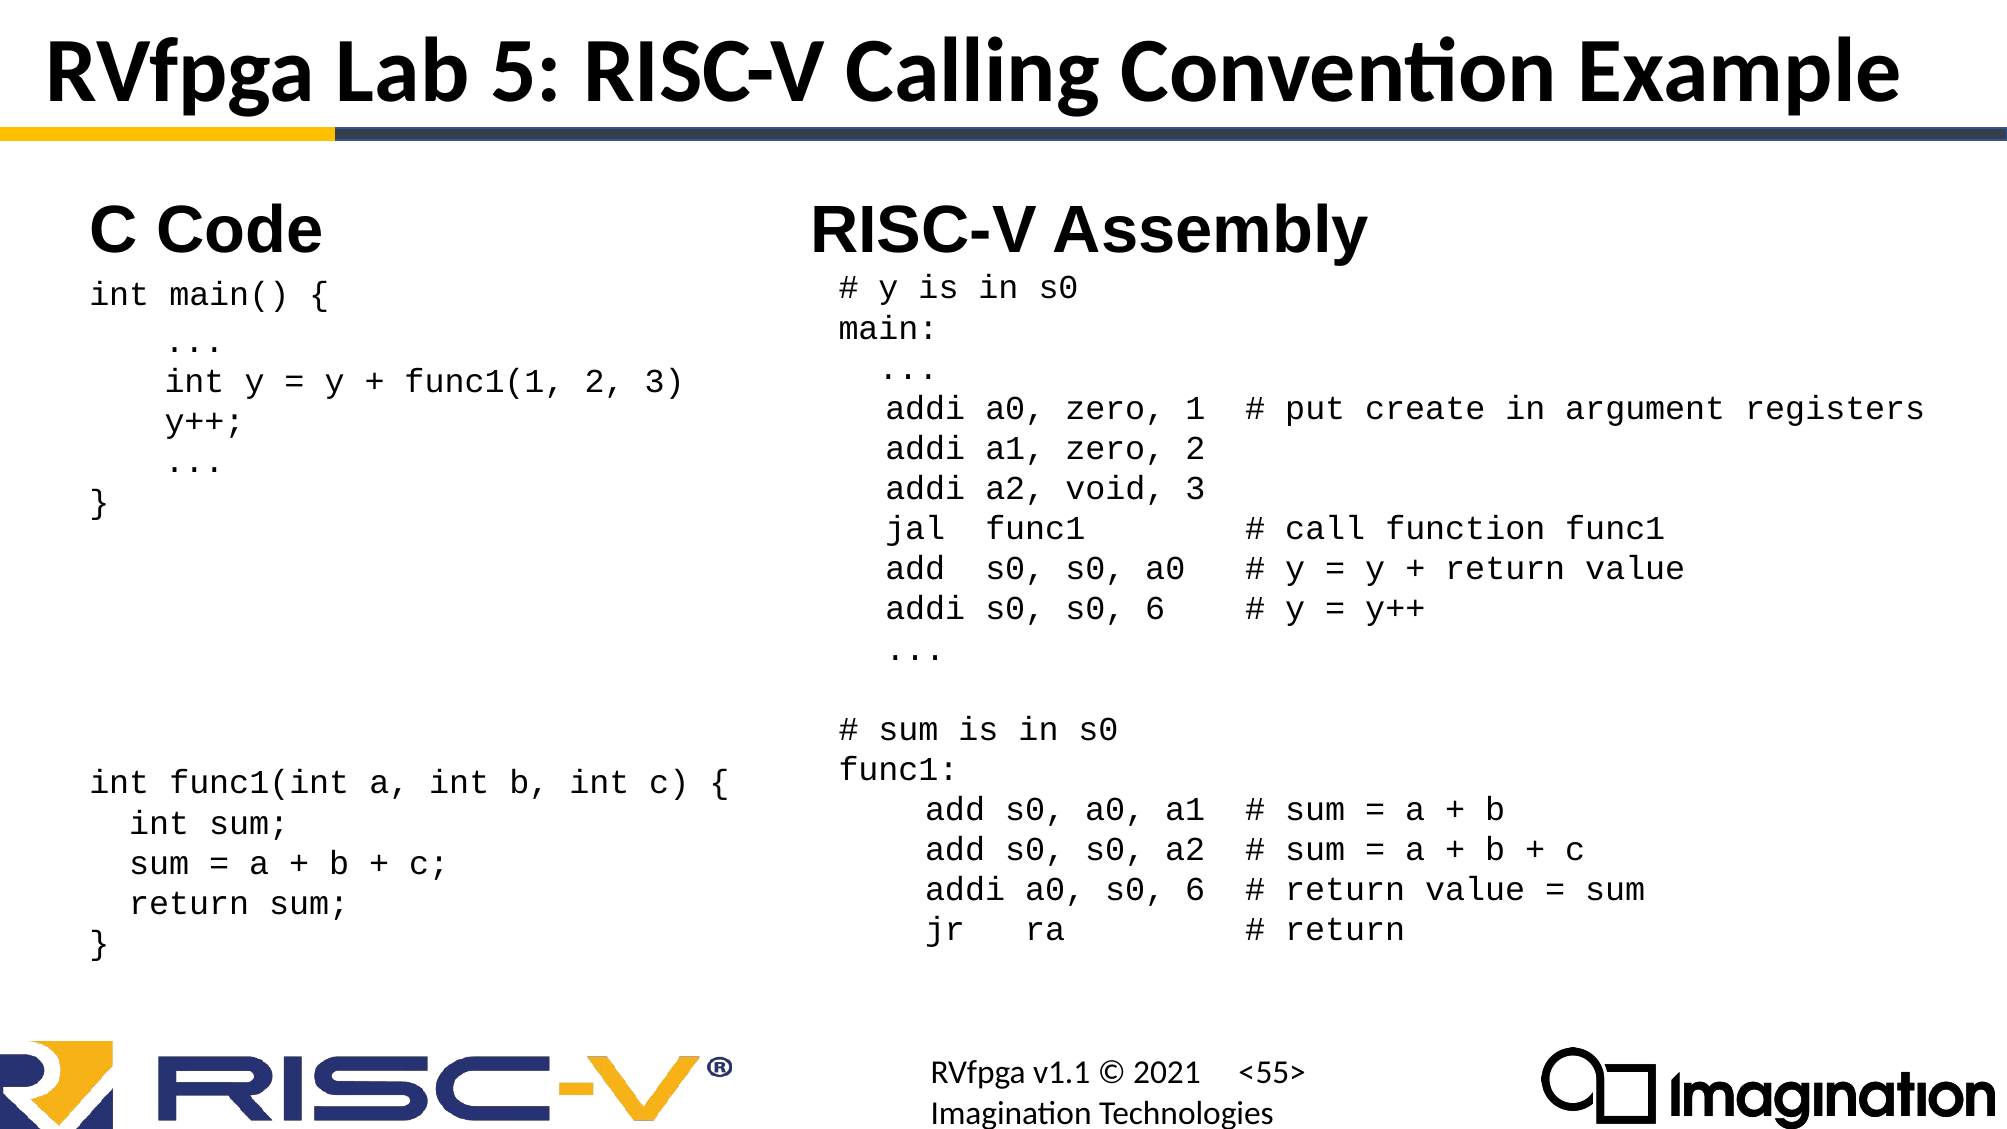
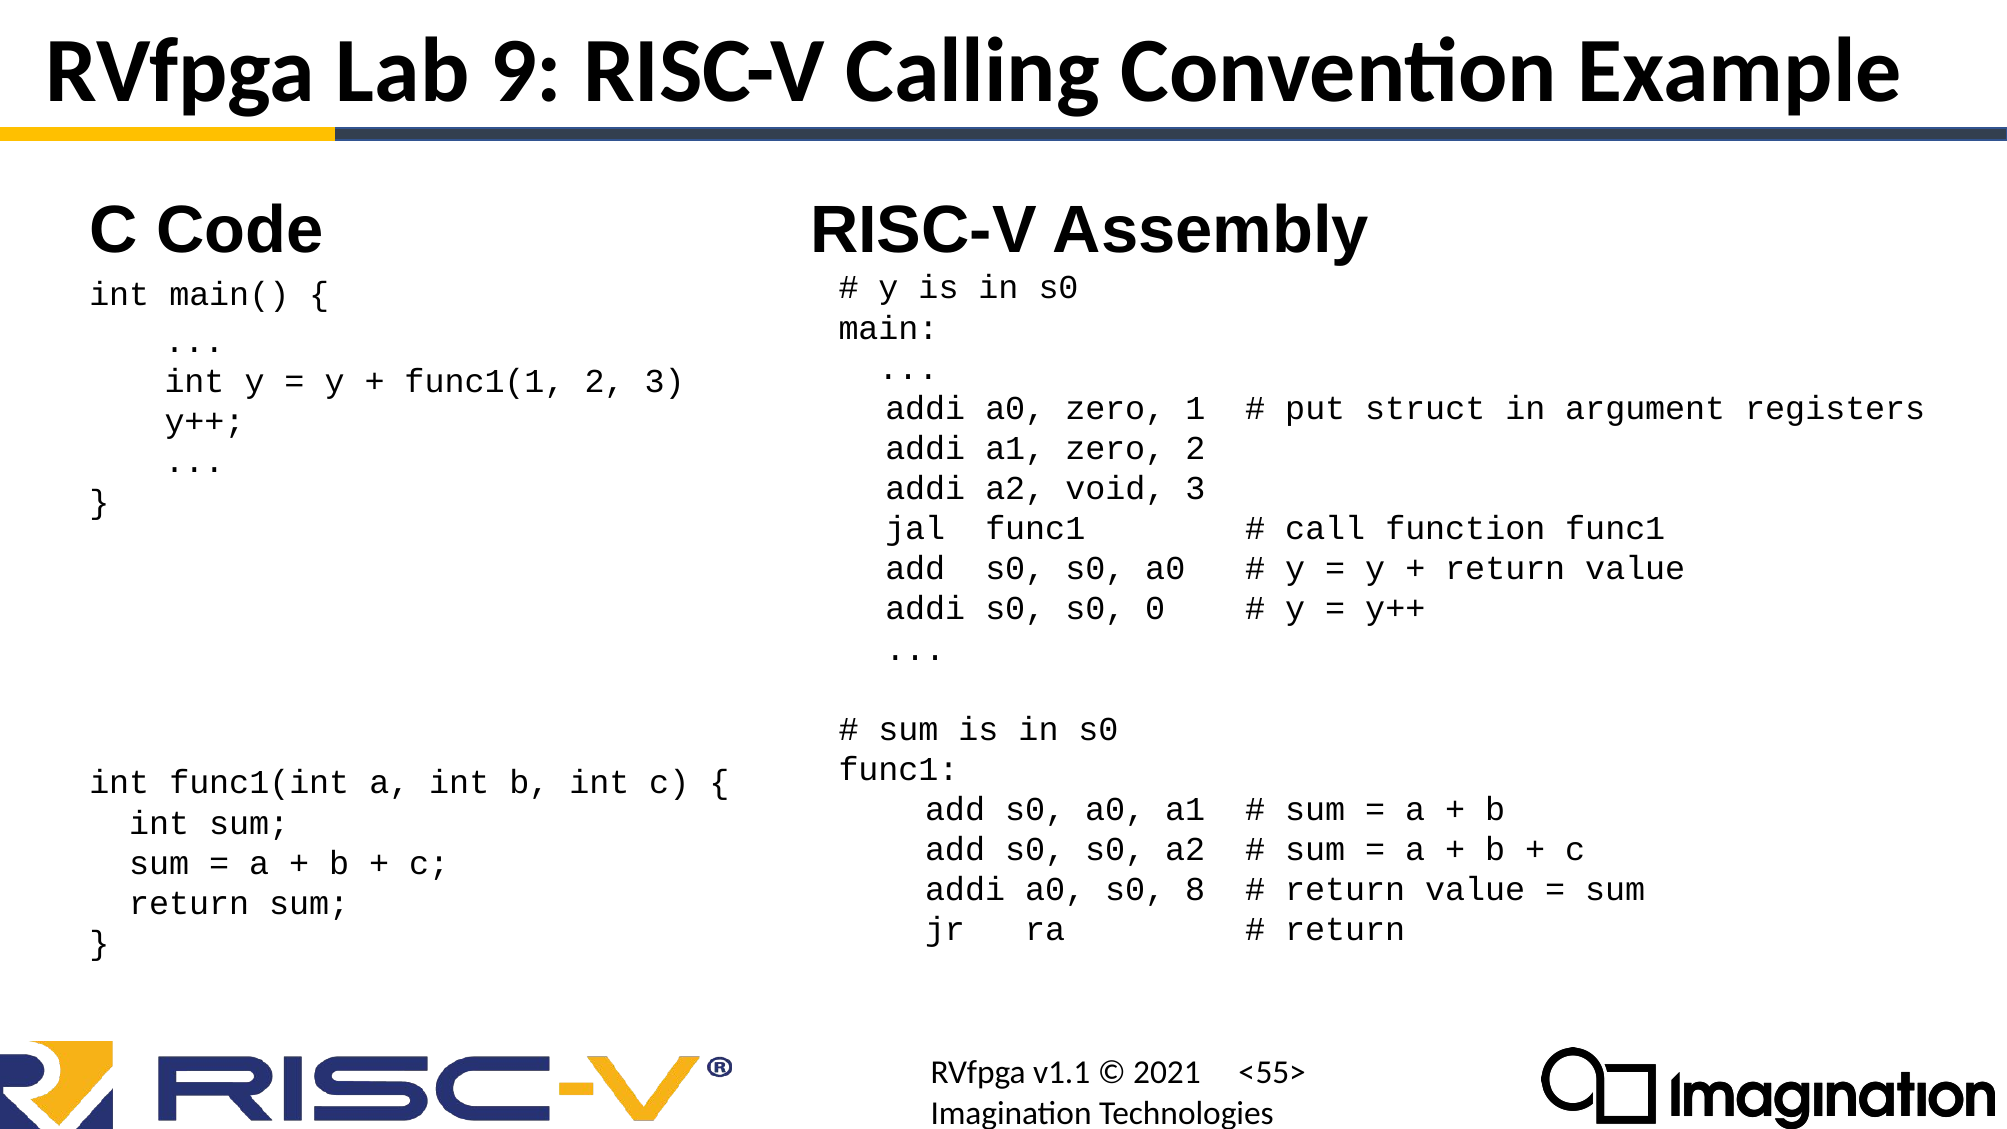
5: 5 -> 9
create: create -> struct
s0 s0 6: 6 -> 0
a0 s0 6: 6 -> 8
